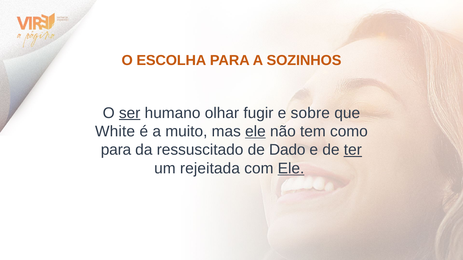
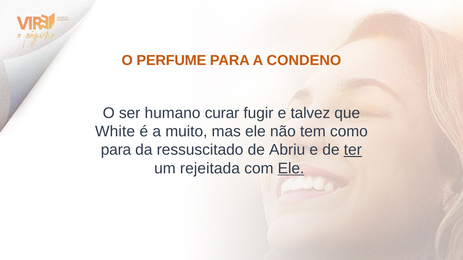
ESCOLHA: ESCOLHA -> PERFUME
SOZINHOS: SOZINHOS -> CONDENO
ser underline: present -> none
olhar: olhar -> curar
sobre: sobre -> talvez
ele at (255, 132) underline: present -> none
Dado: Dado -> Abriu
